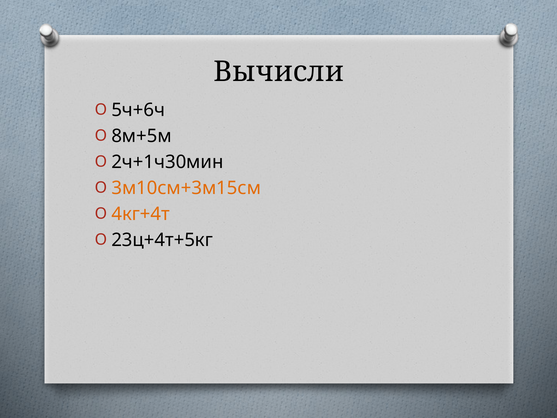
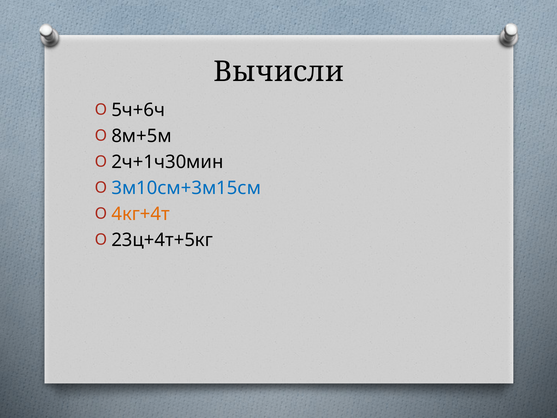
3м10см+3м15см colour: orange -> blue
